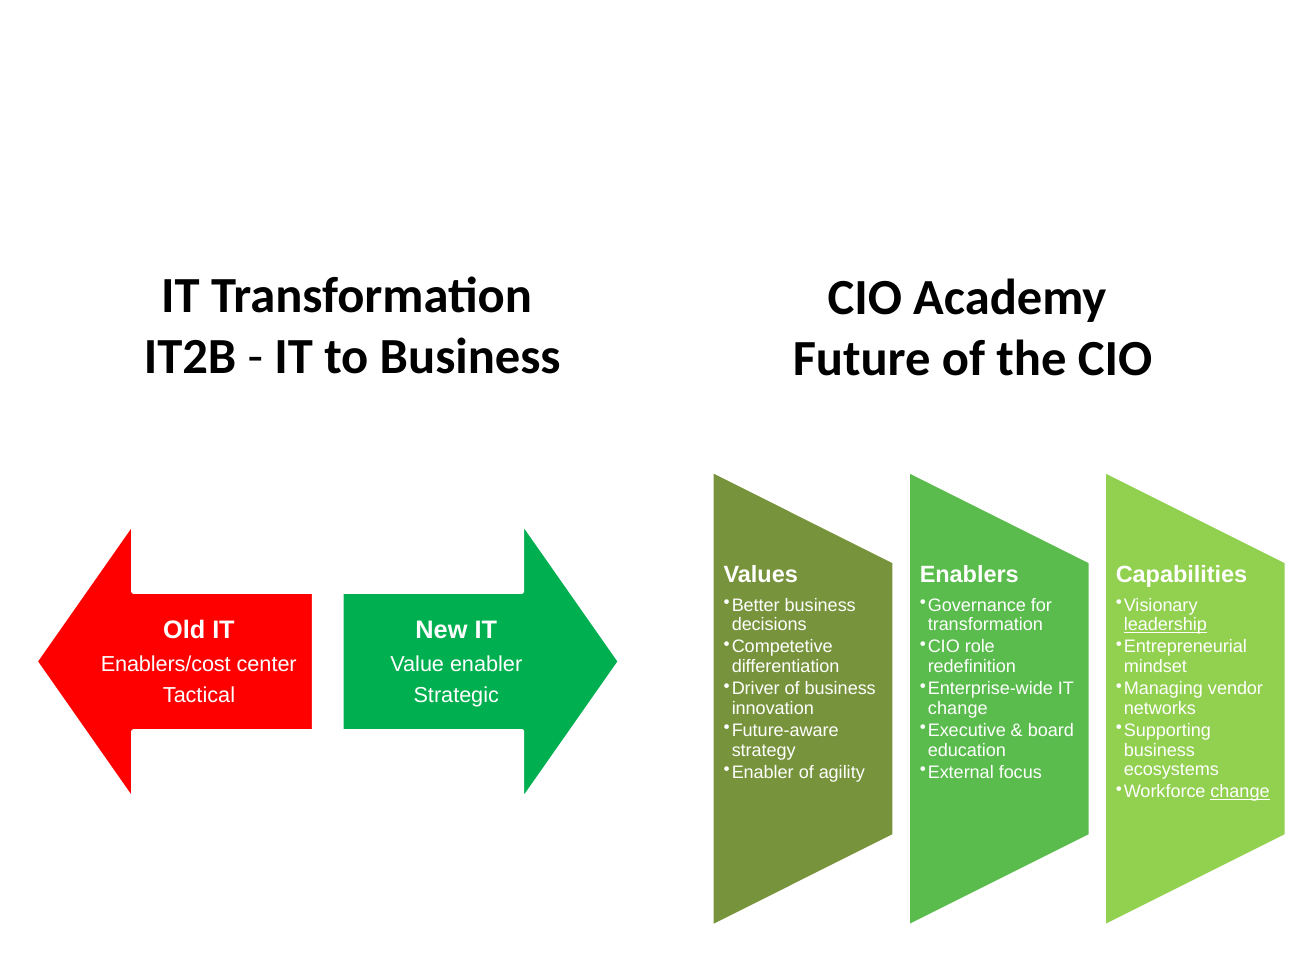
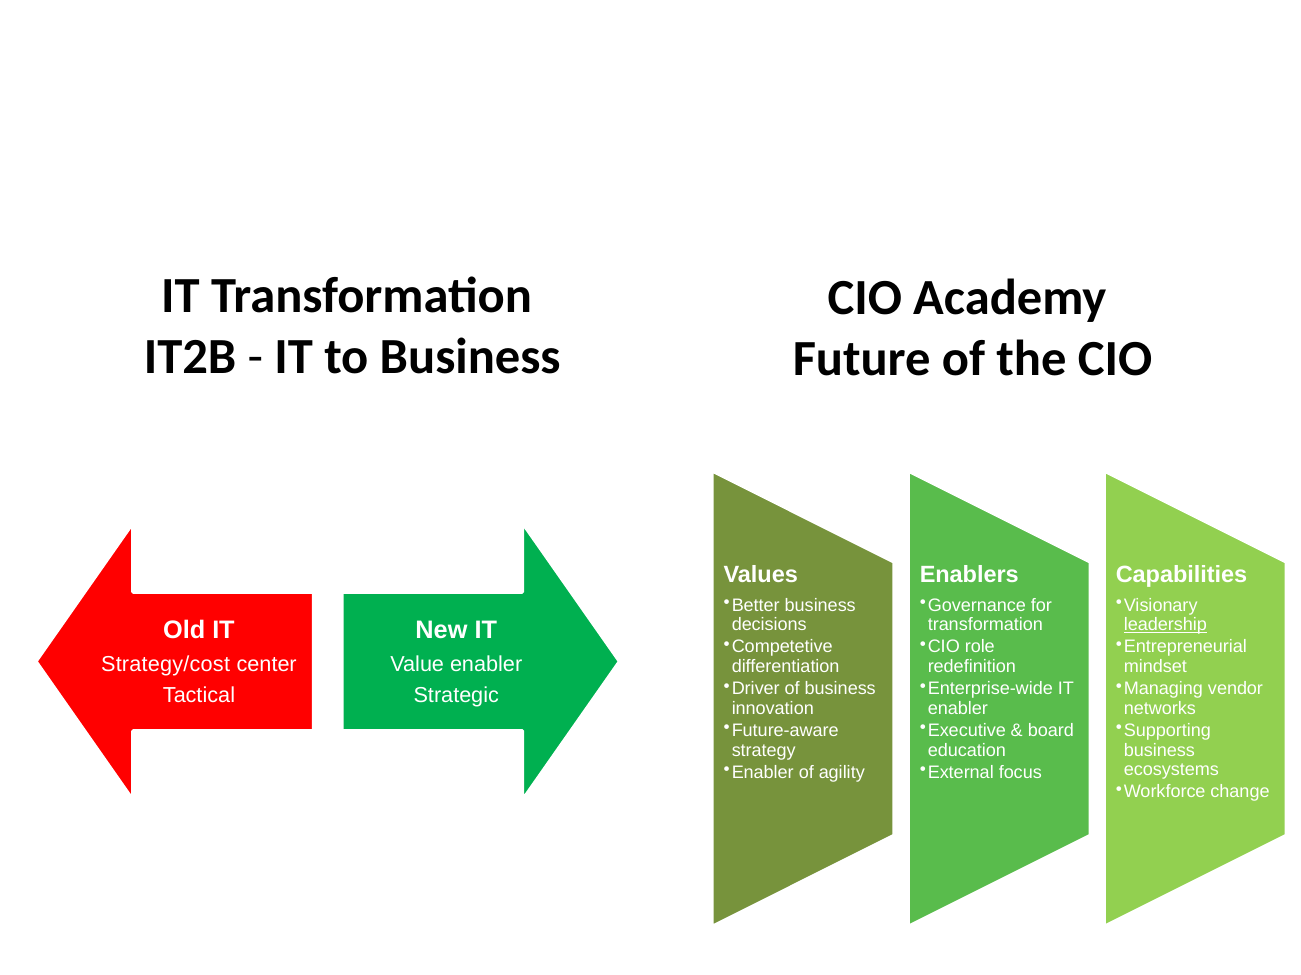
Enablers/cost: Enablers/cost -> Strategy/cost
change at (958, 709): change -> enabler
change at (1240, 793) underline: present -> none
